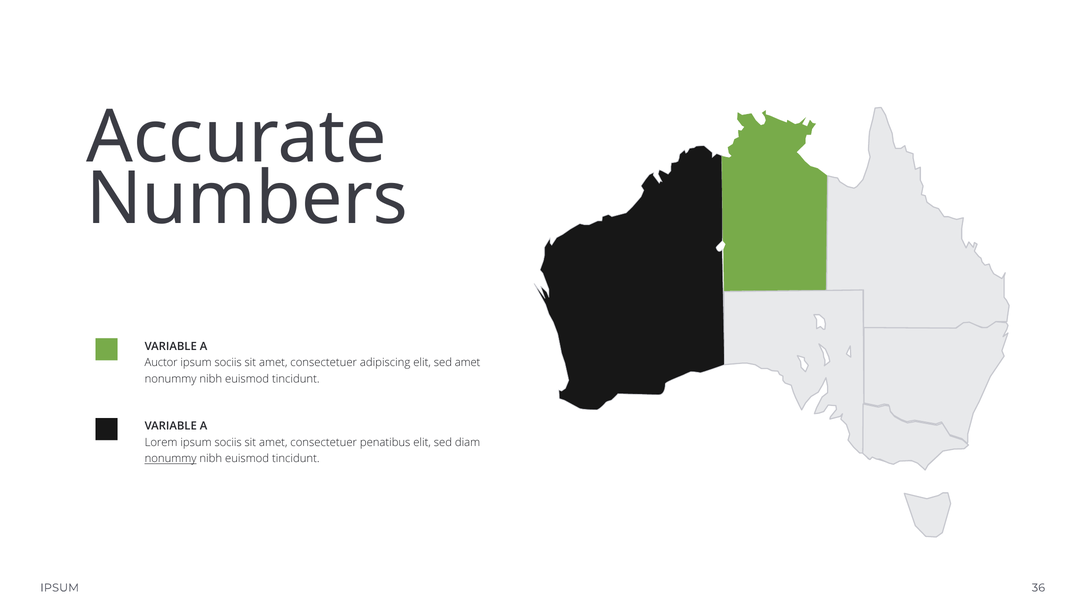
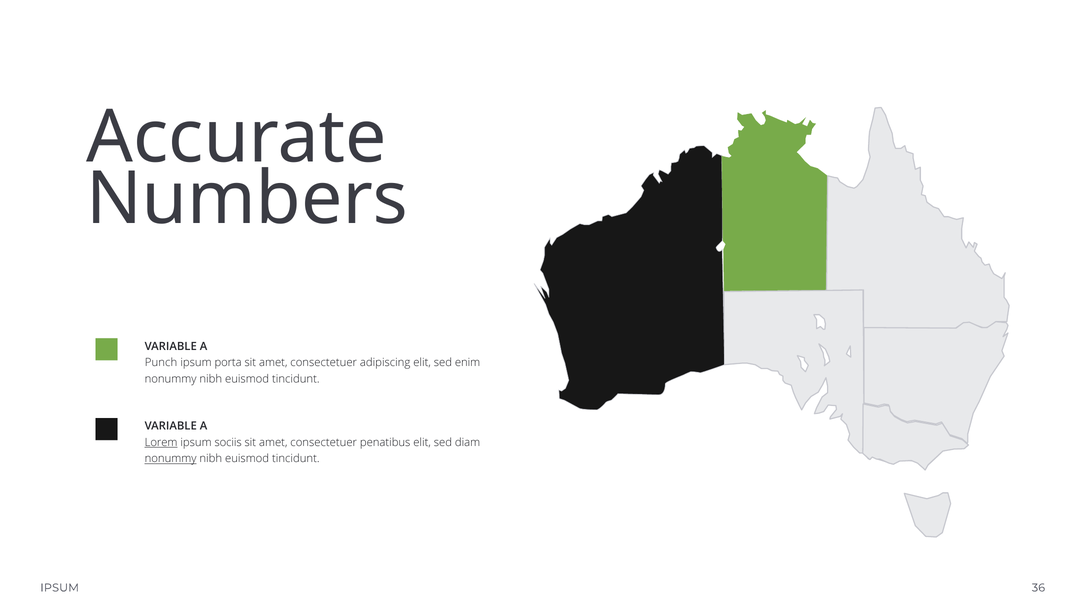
Auctor: Auctor -> Punch
sociis at (228, 362): sociis -> porta
sed amet: amet -> enim
Lorem underline: none -> present
